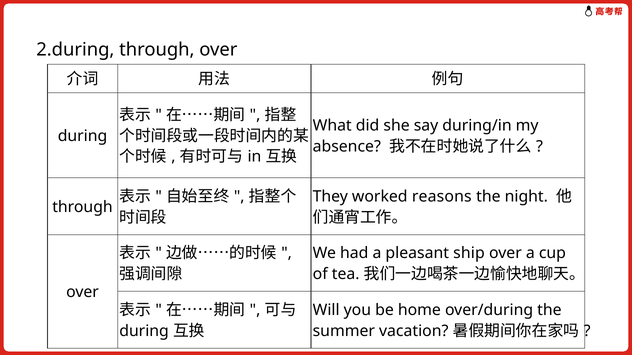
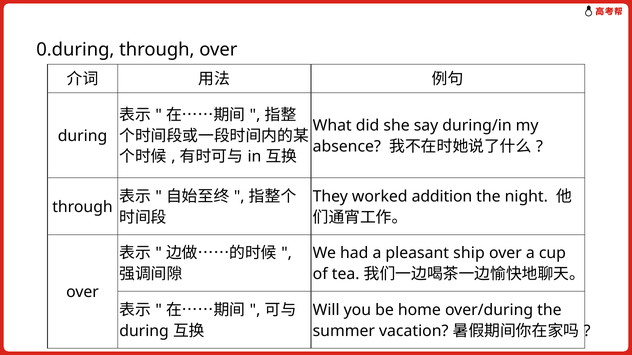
2.during: 2.during -> 0.during
reasons: reasons -> addition
